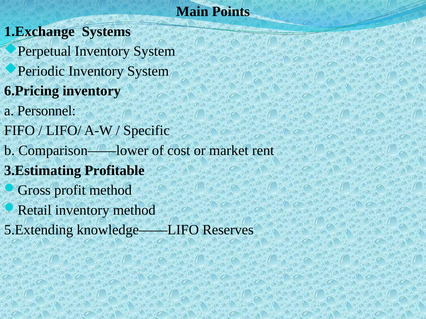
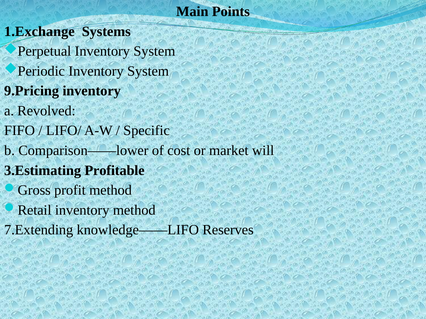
6.Pricing: 6.Pricing -> 9.Pricing
Personnel: Personnel -> Revolved
rent: rent -> will
5.Extending: 5.Extending -> 7.Extending
